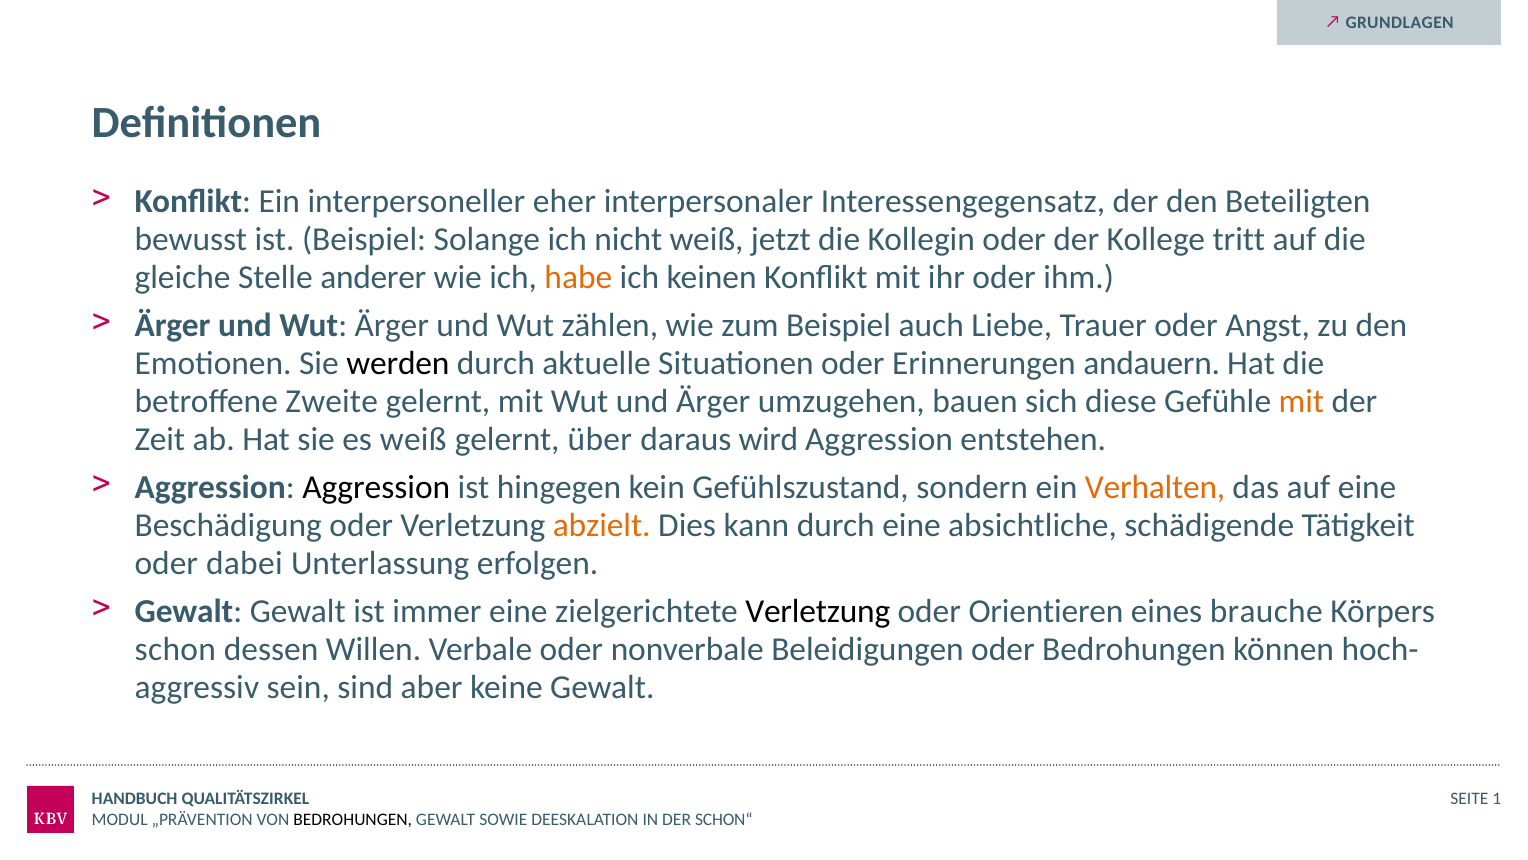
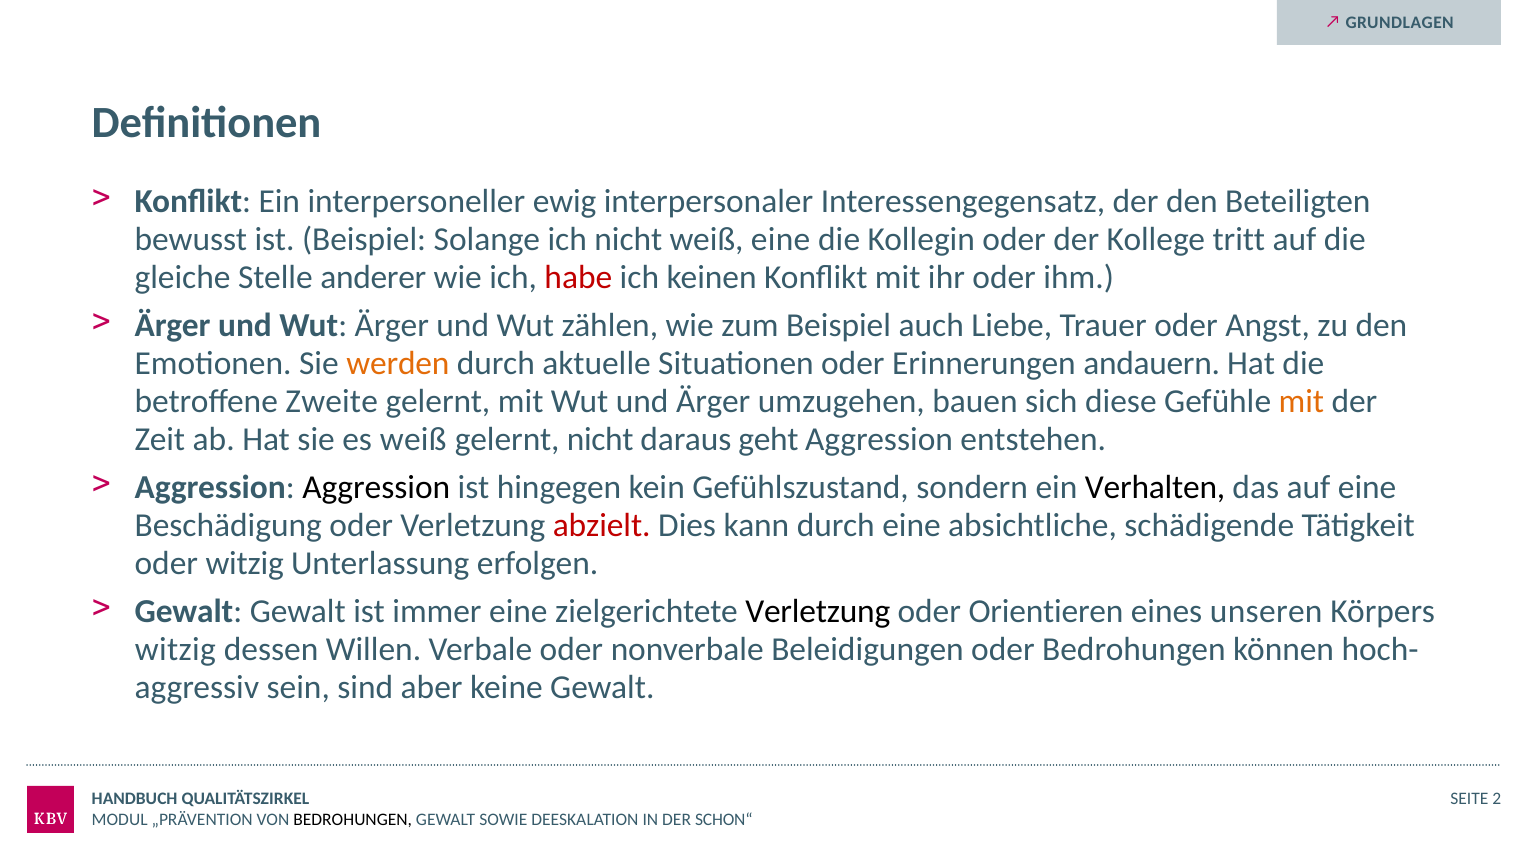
eher: eher -> ewig
weiß jetzt: jetzt -> eine
habe colour: orange -> red
werden colour: black -> orange
gelernt über: über -> nicht
wird: wird -> geht
Verhalten colour: orange -> black
abzielt colour: orange -> red
oder dabei: dabei -> witzig
brauche: brauche -> unseren
schon at (175, 649): schon -> witzig
1: 1 -> 2
